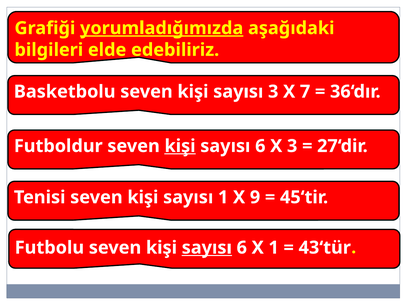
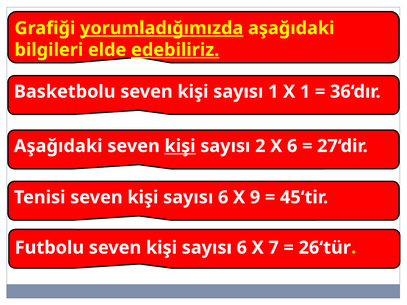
edebiliriz underline: none -> present
sayısı 3: 3 -> 1
X 7: 7 -> 1
Futboldur at (58, 146): Futboldur -> Aşağıdaki
6 at (260, 146): 6 -> 2
X 3: 3 -> 6
1 at (223, 197): 1 -> 6
sayısı at (207, 248) underline: present -> none
X 1: 1 -> 7
43‘tür: 43‘tür -> 26‘tür
